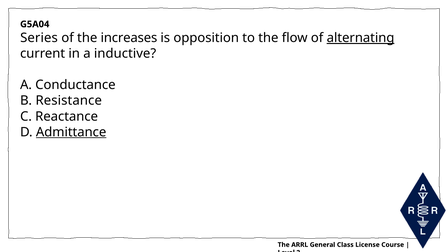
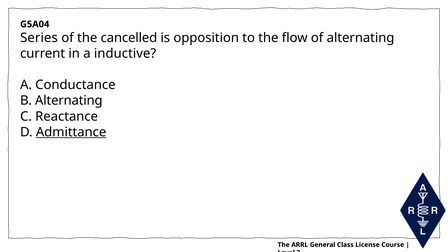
increases: increases -> cancelled
alternating at (361, 38) underline: present -> none
B Resistance: Resistance -> Alternating
